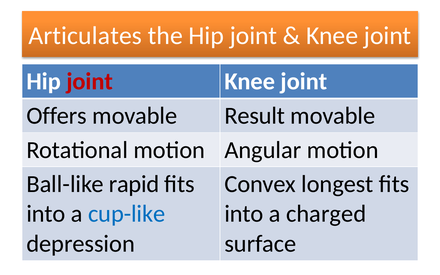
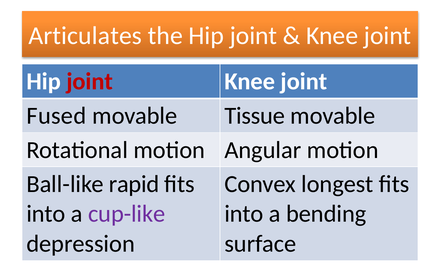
Offers: Offers -> Fused
Result: Result -> Tissue
cup-like colour: blue -> purple
charged: charged -> bending
